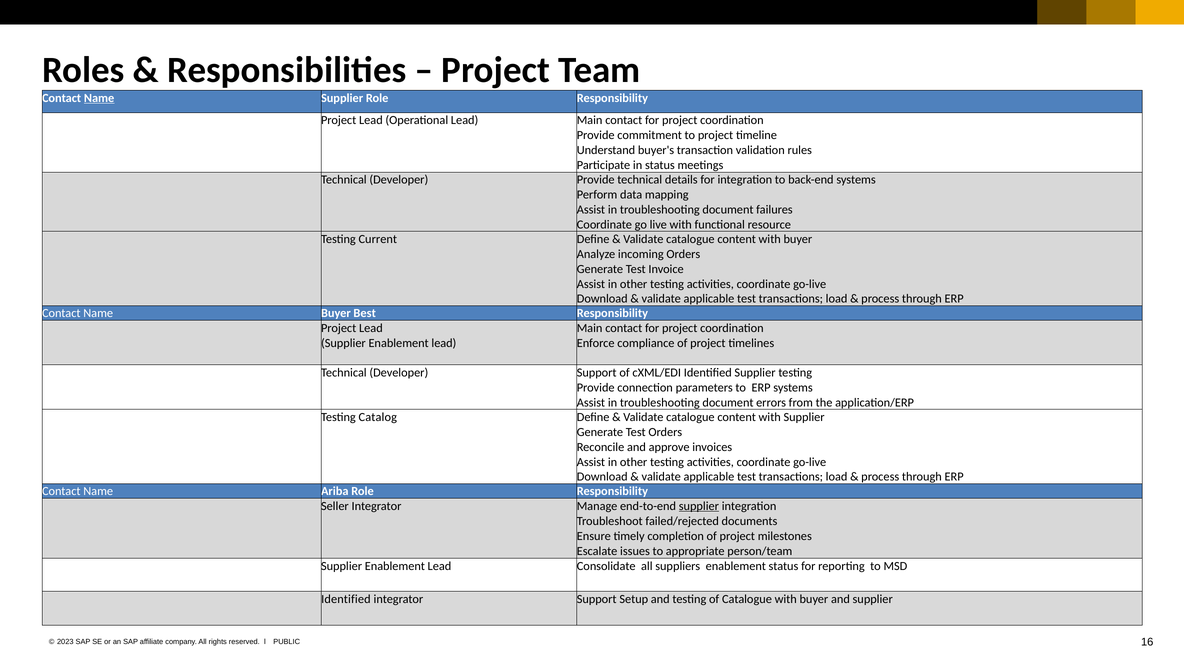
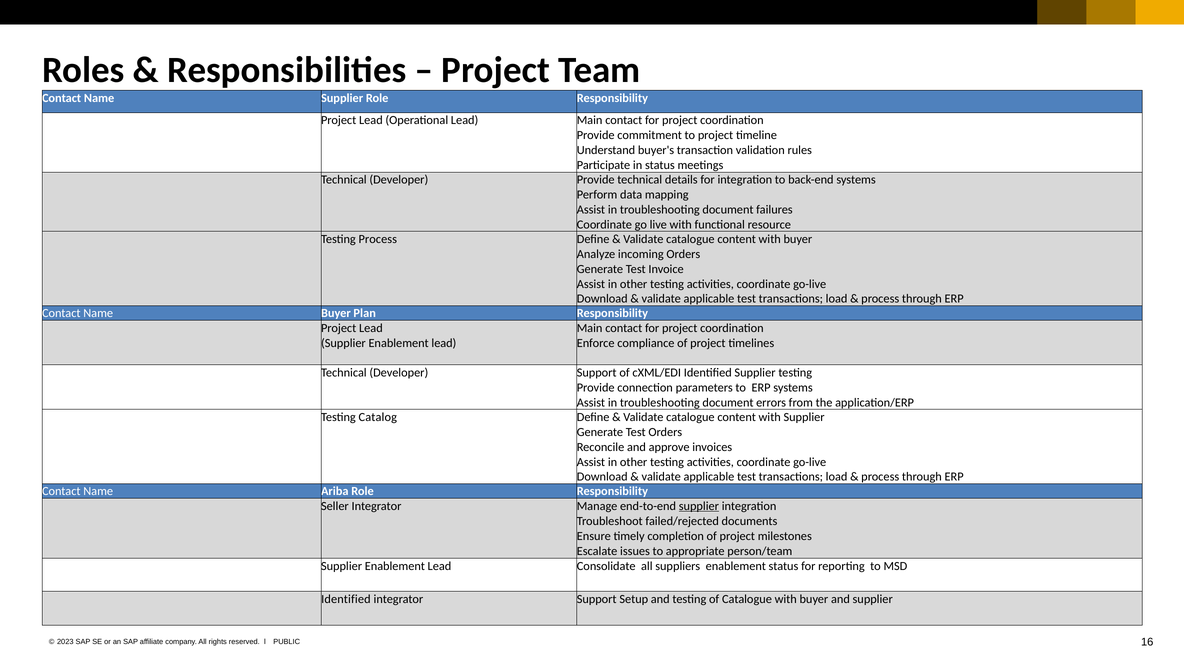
Name at (99, 98) underline: present -> none
Testing Current: Current -> Process
Best: Best -> Plan
